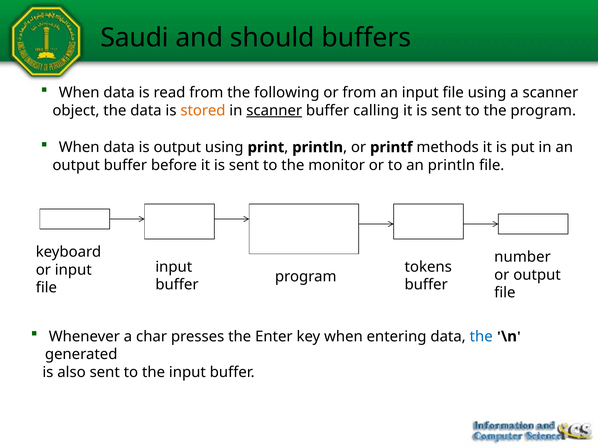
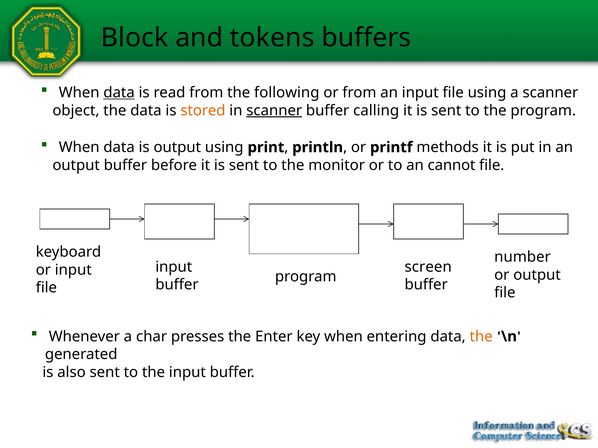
Saudi: Saudi -> Block
should: should -> tokens
data at (119, 93) underline: none -> present
an println: println -> cannot
tokens: tokens -> screen
the at (481, 337) colour: blue -> orange
